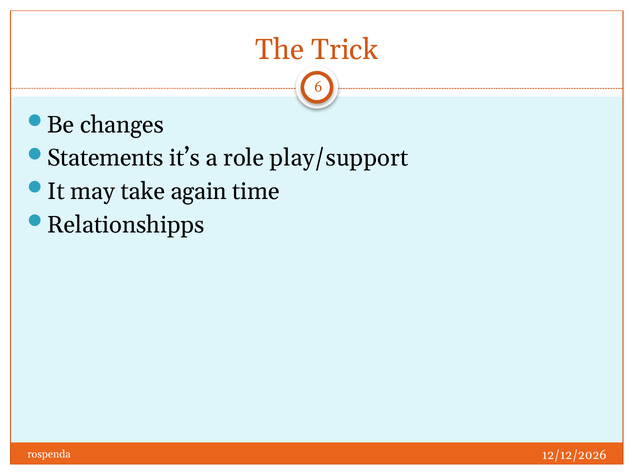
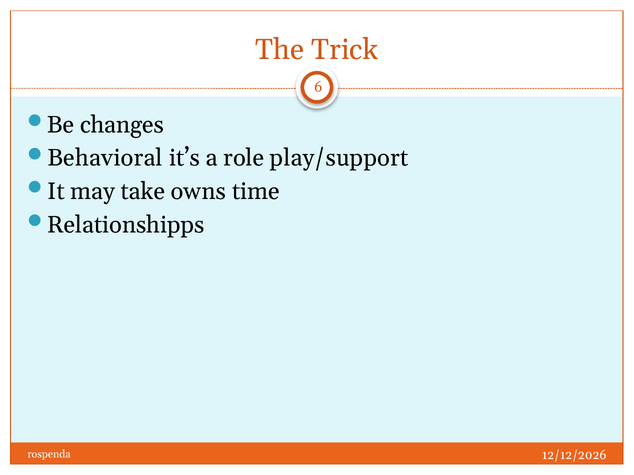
Statements: Statements -> Behavioral
again: again -> owns
